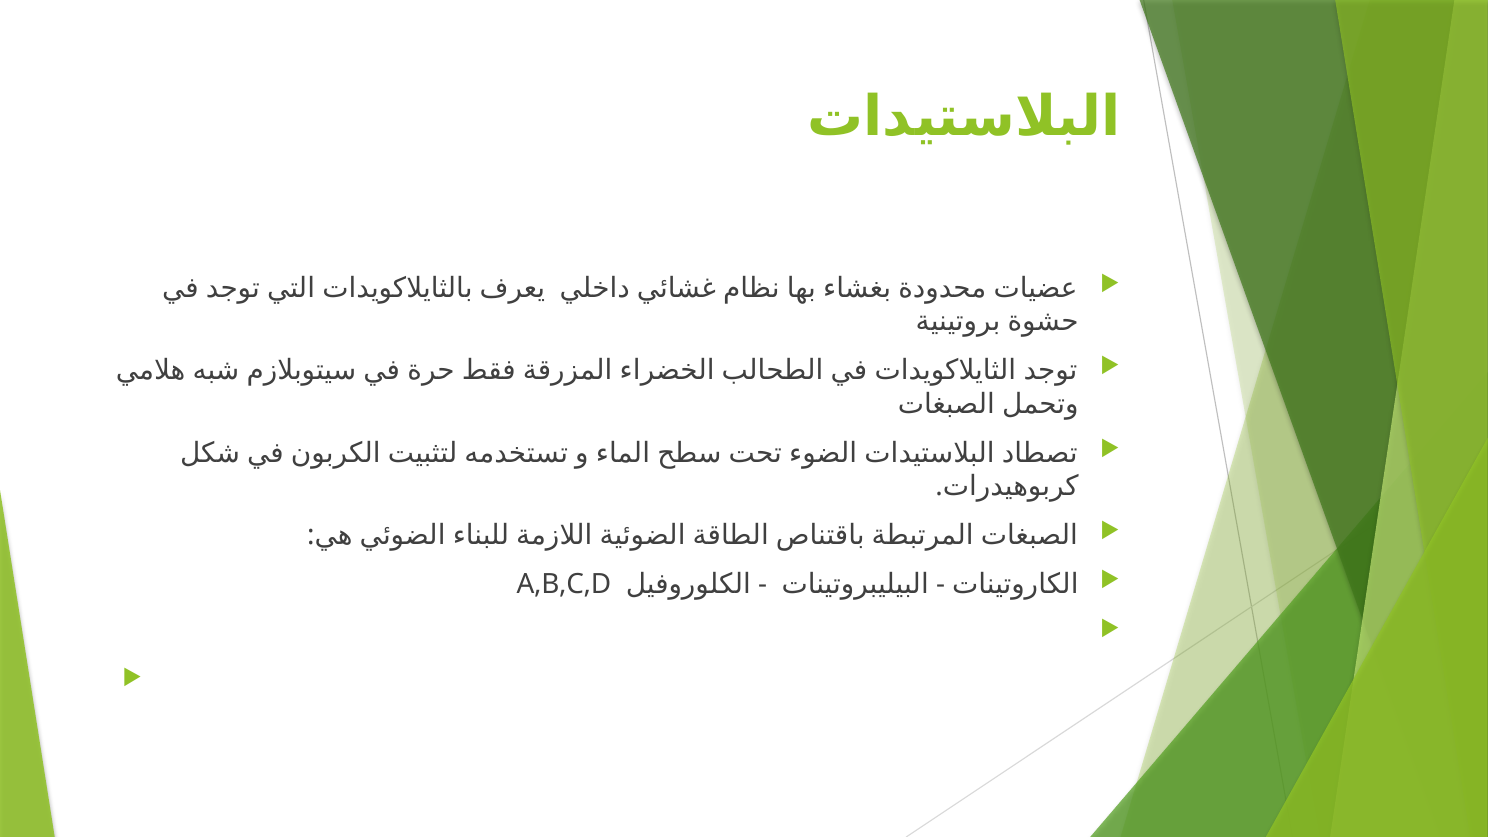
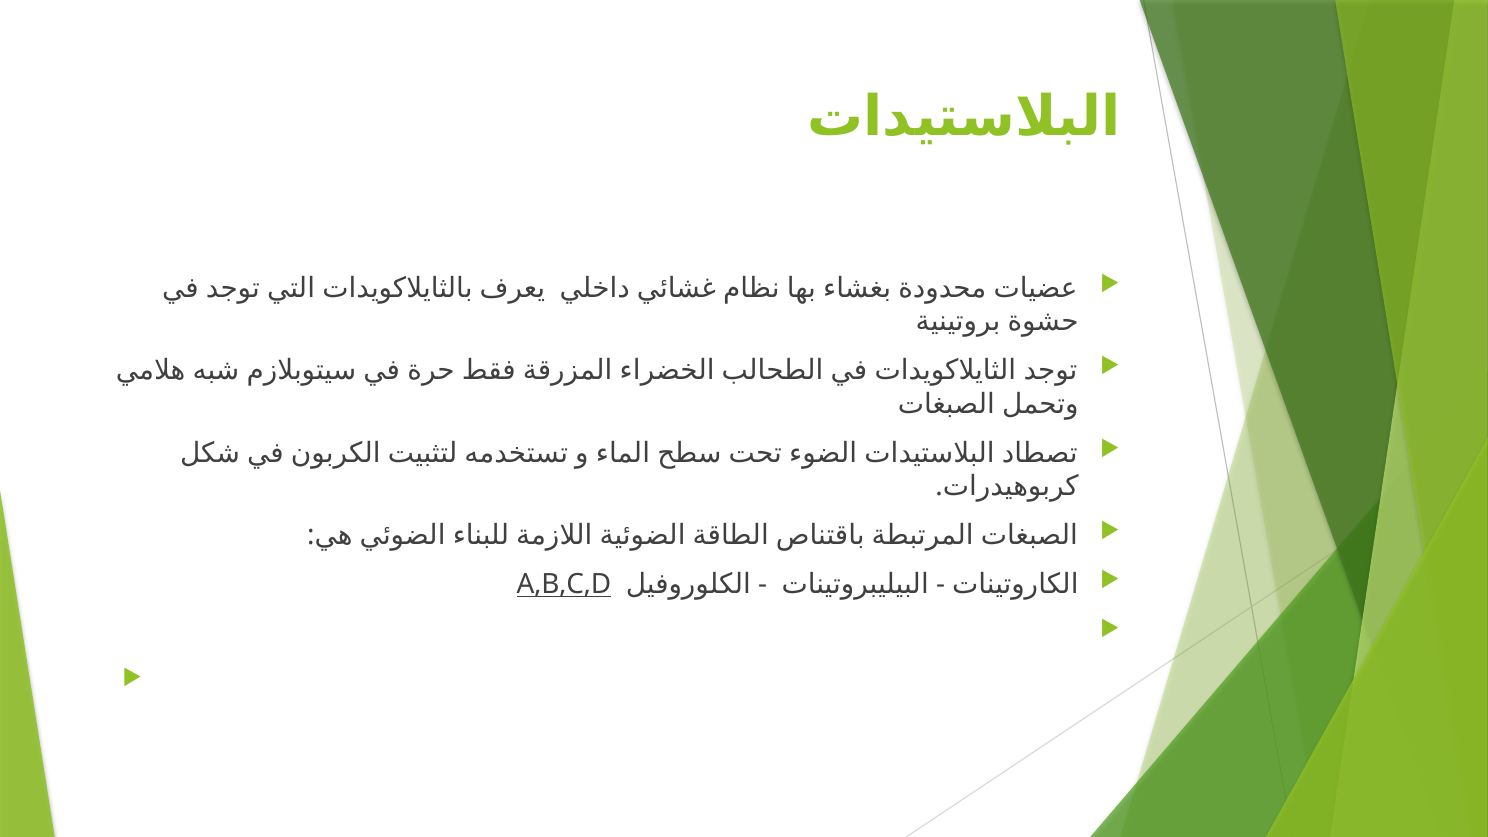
A,B,C,D underline: none -> present
